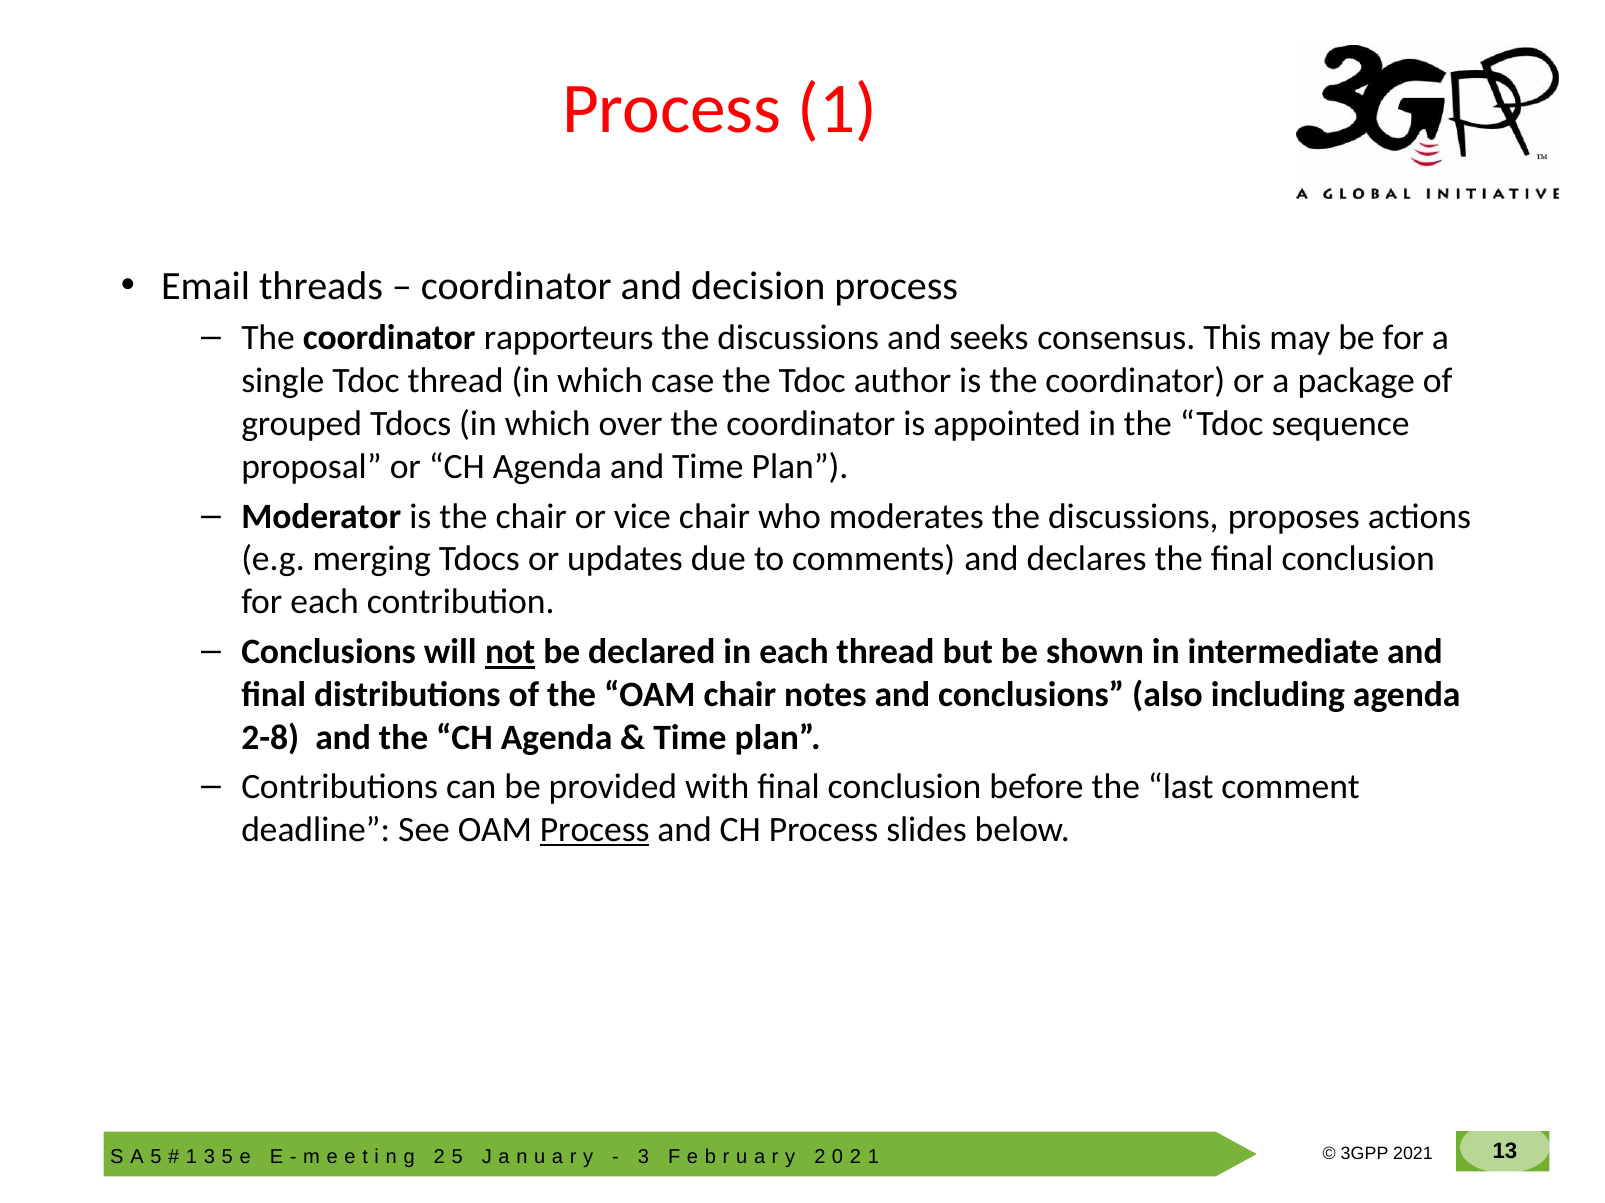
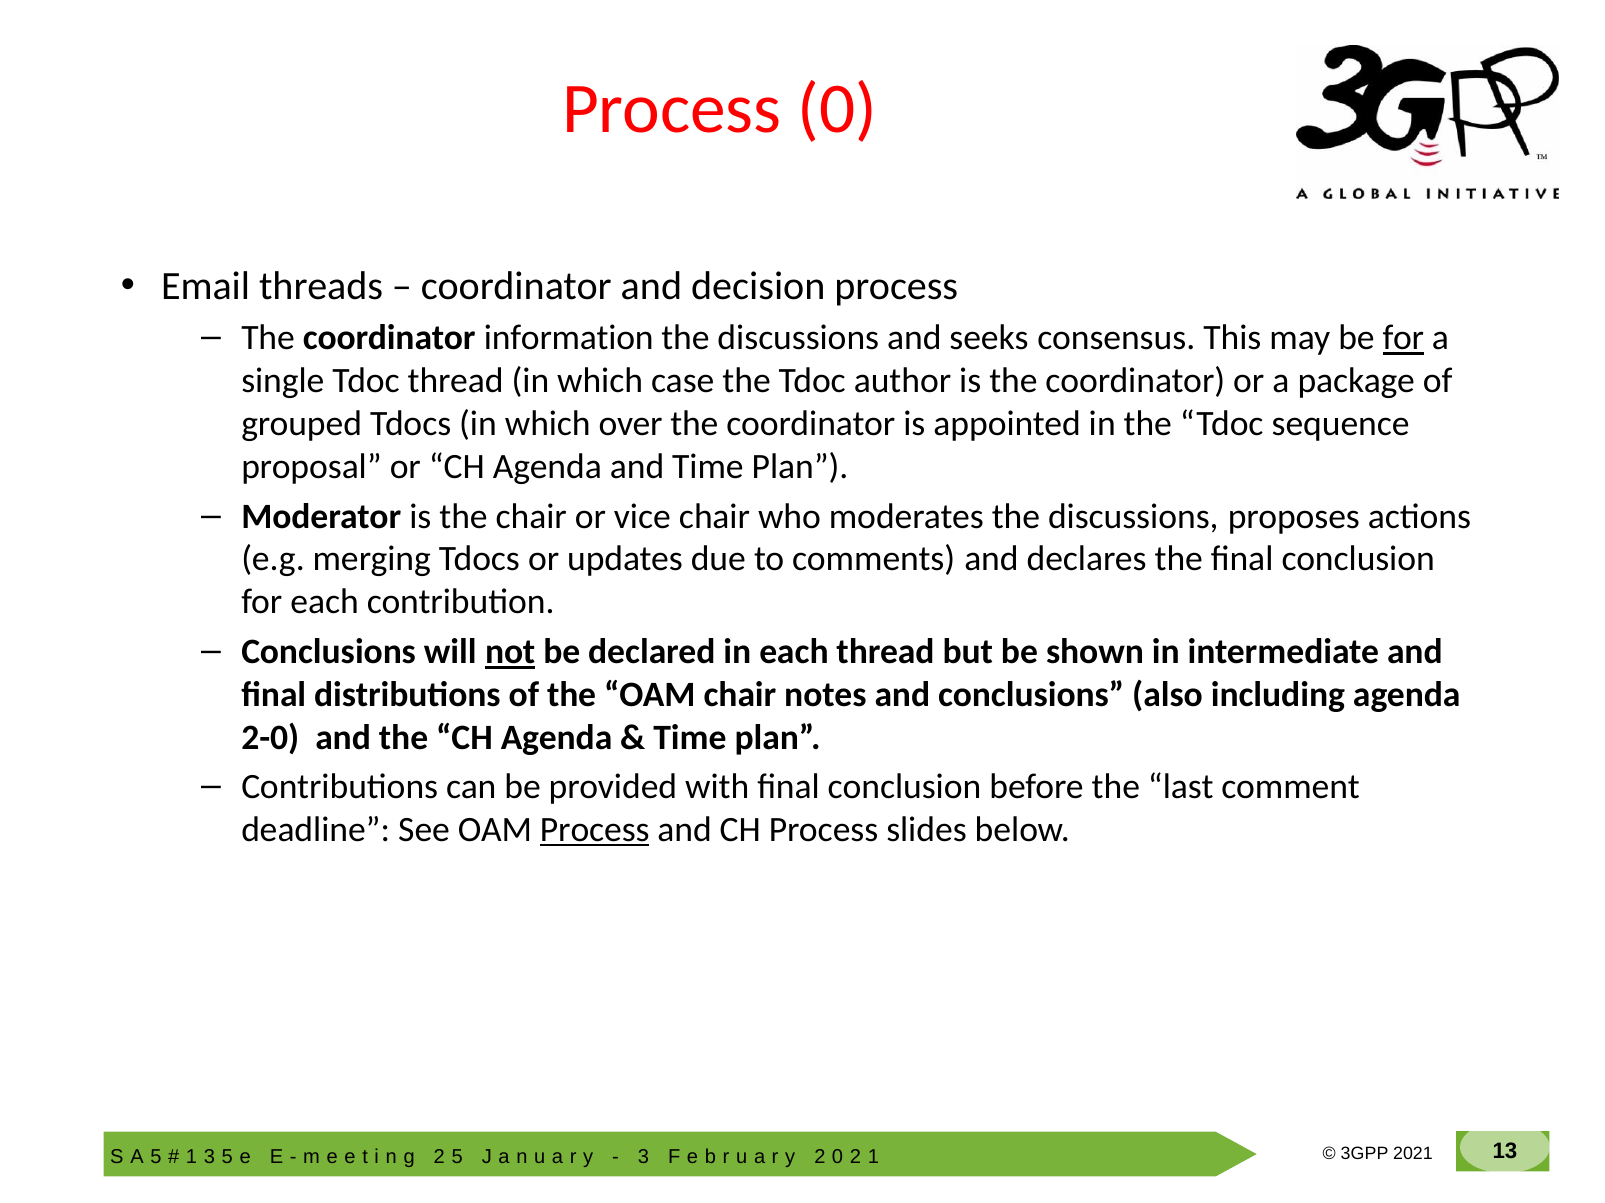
Process 1: 1 -> 0
rapporteurs: rapporteurs -> information
for at (1403, 338) underline: none -> present
2-8: 2-8 -> 2-0
